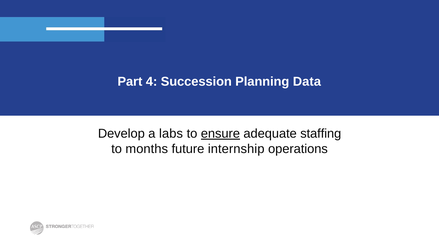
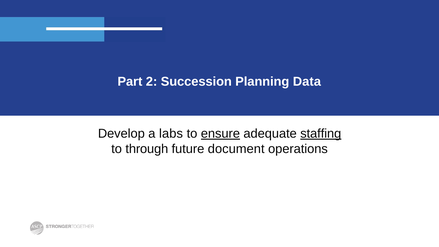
4: 4 -> 2
staffing underline: none -> present
months: months -> through
internship: internship -> document
